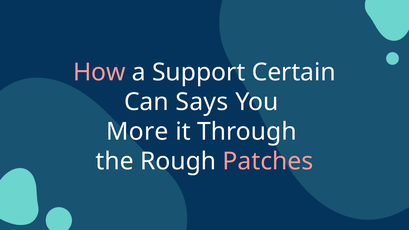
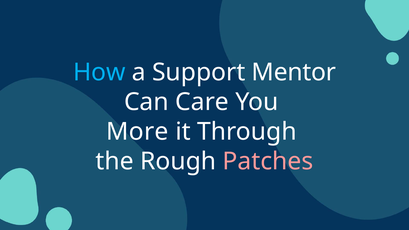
How colour: pink -> light blue
Certain: Certain -> Mentor
Says: Says -> Care
